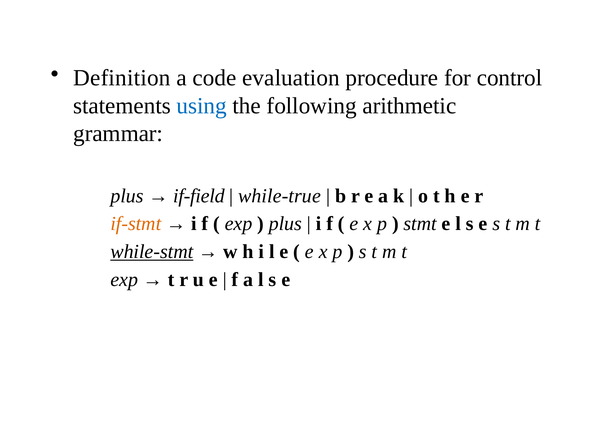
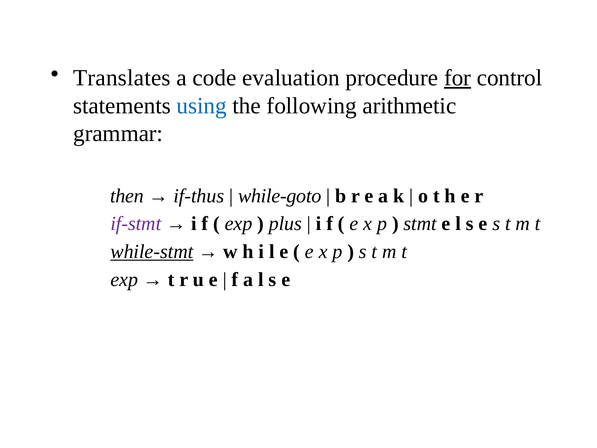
Definition: Definition -> Translates
for underline: none -> present
plus at (127, 196): plus -> then
if-field: if-field -> if-thus
while-true: while-true -> while-goto
if-stmt colour: orange -> purple
